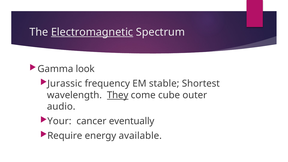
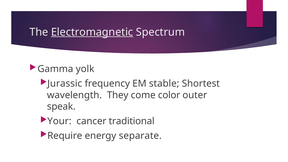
look: look -> yolk
They underline: present -> none
cube: cube -> color
audio: audio -> speak
eventually: eventually -> traditional
available: available -> separate
